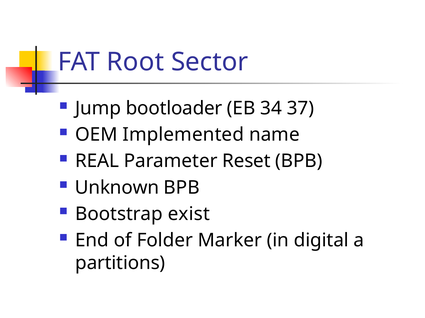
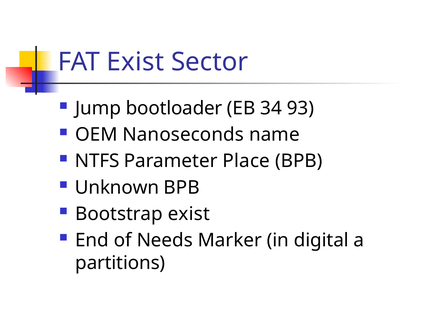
FAT Root: Root -> Exist
37: 37 -> 93
Implemented: Implemented -> Nanoseconds
REAL: REAL -> NTFS
Reset: Reset -> Place
Folder: Folder -> Needs
